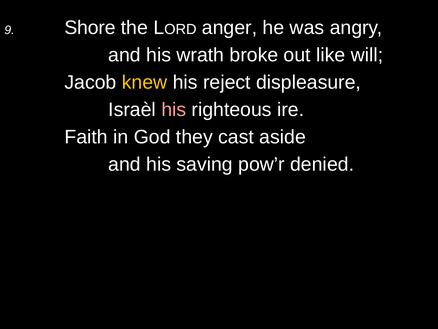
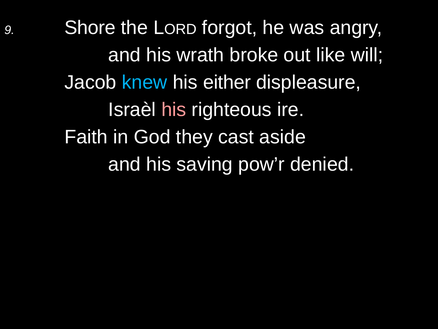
anger: anger -> forgot
knew colour: yellow -> light blue
reject: reject -> either
